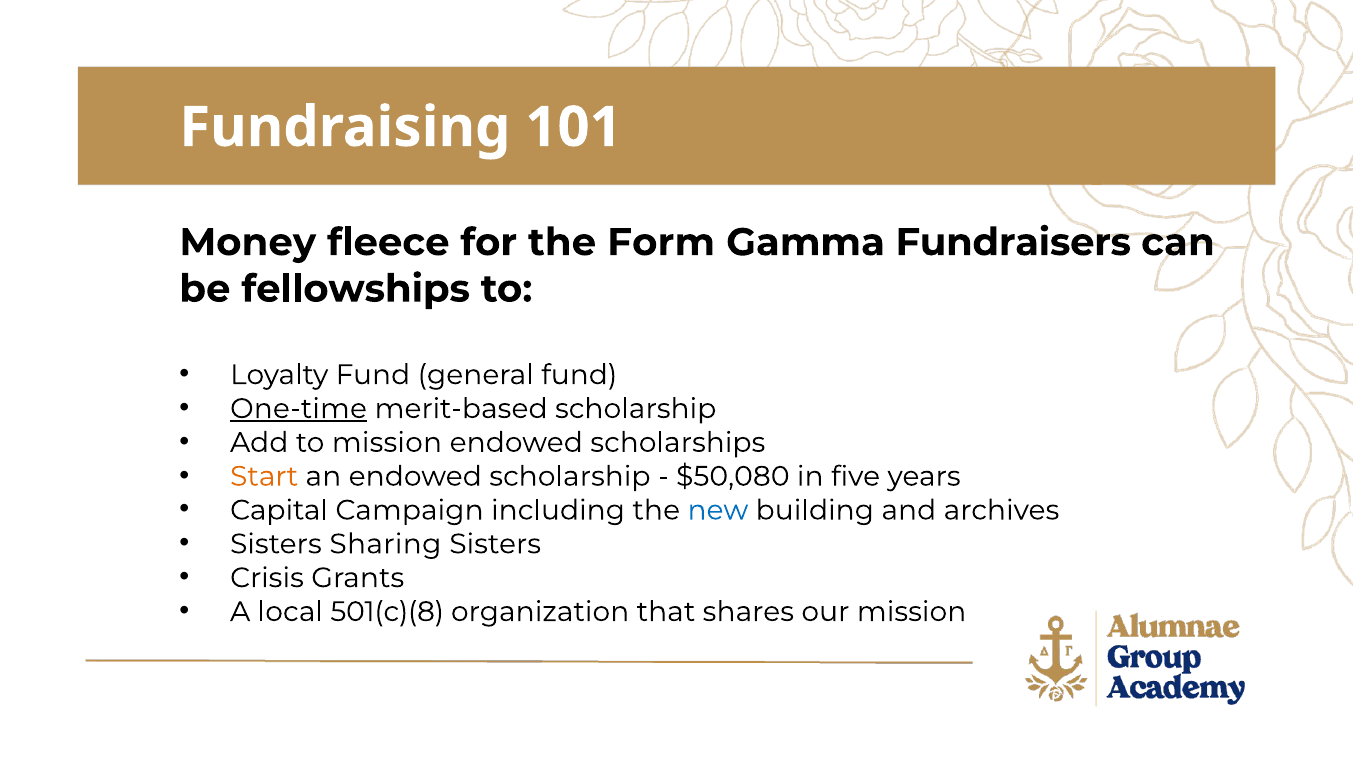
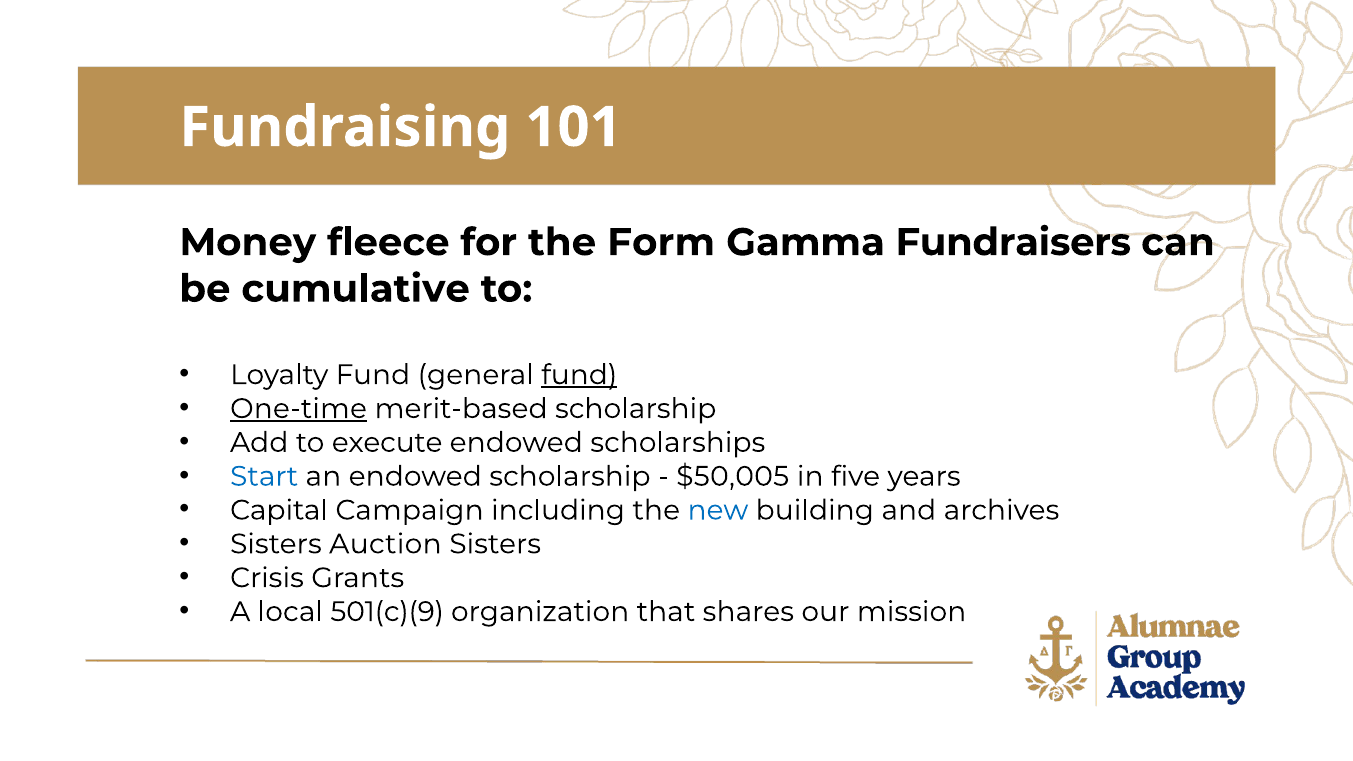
fellowships: fellowships -> cumulative
fund at (579, 375) underline: none -> present
to mission: mission -> execute
Start colour: orange -> blue
$50,080: $50,080 -> $50,005
Sharing: Sharing -> Auction
501(c)(8: 501(c)(8 -> 501(c)(9
